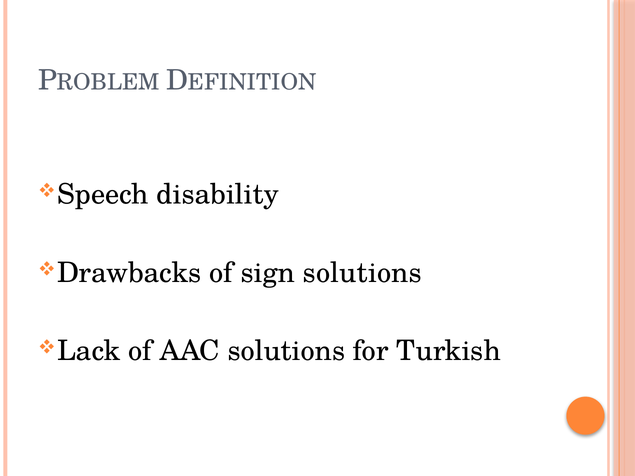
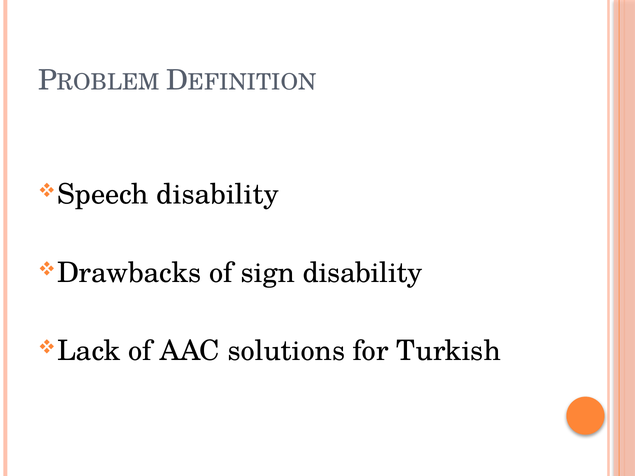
sign solutions: solutions -> disability
